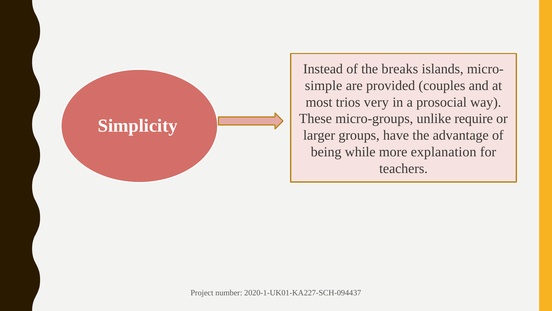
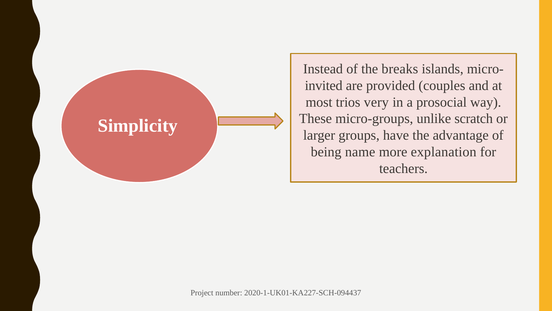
simple: simple -> invited
require: require -> scratch
while: while -> name
